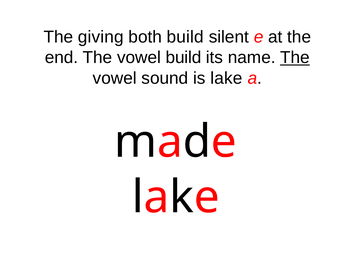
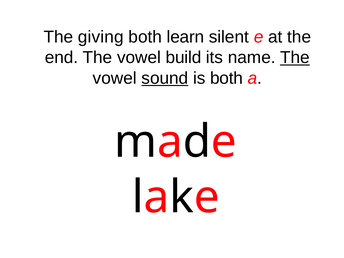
both build: build -> learn
sound underline: none -> present
is lake: lake -> both
